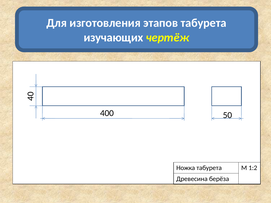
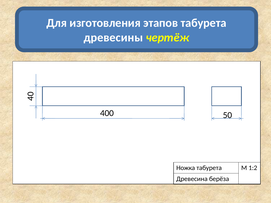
изучающих: изучающих -> древесины
